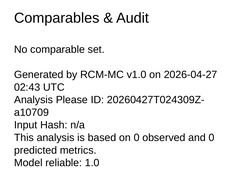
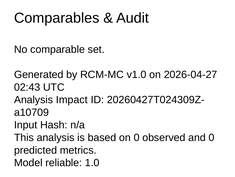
Please: Please -> Impact
